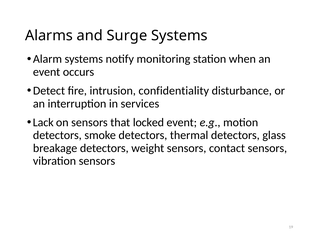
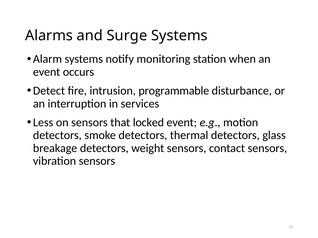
confidentiality: confidentiality -> programmable
Lack: Lack -> Less
